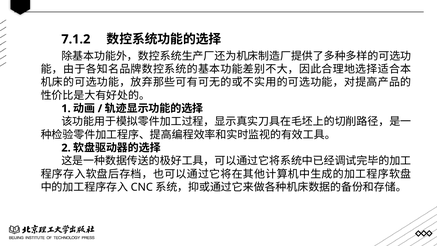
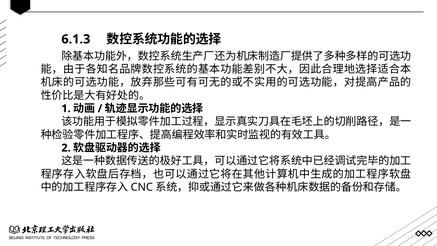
7.1.2: 7.1.2 -> 6.1.3
